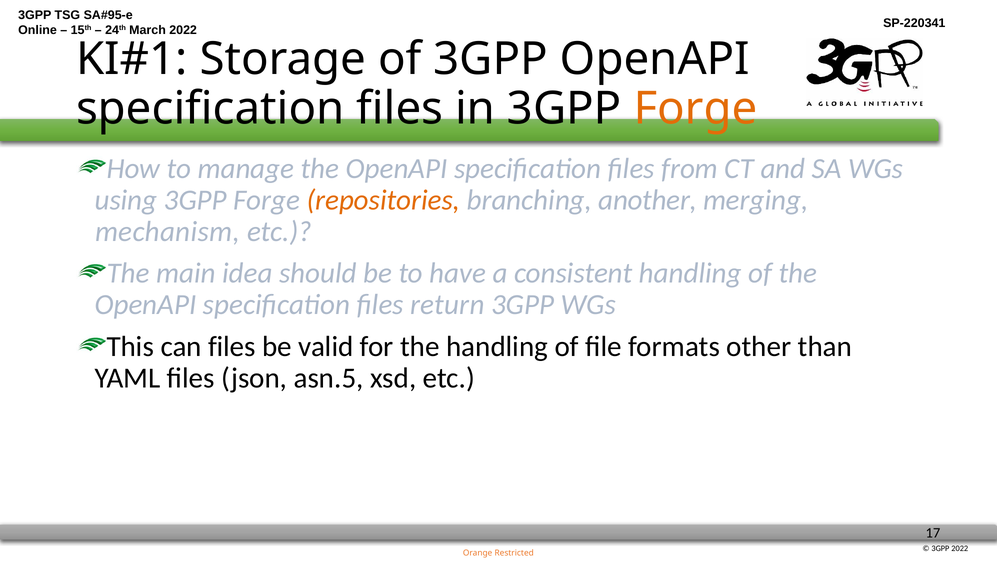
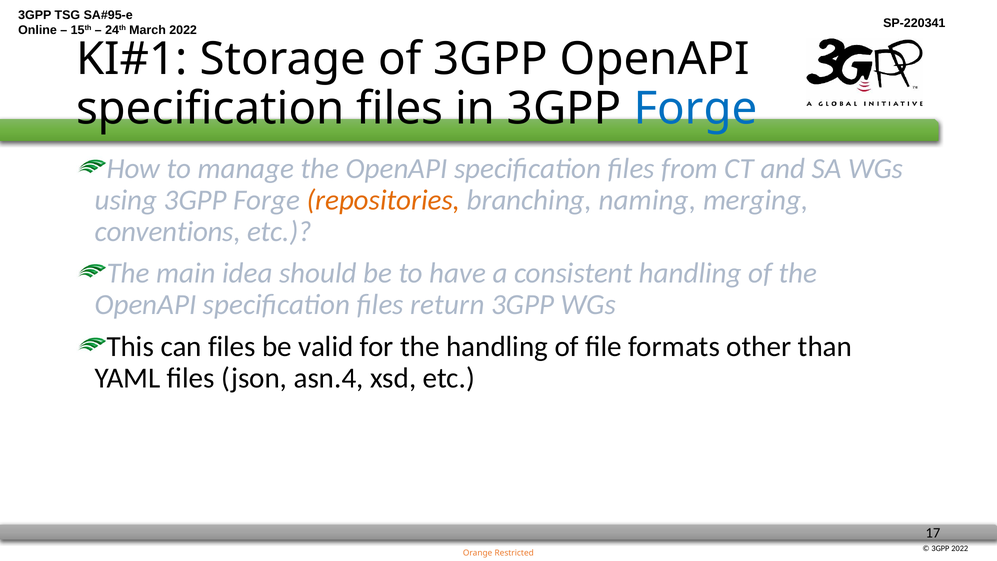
Forge at (695, 108) colour: orange -> blue
another: another -> naming
mechanism: mechanism -> conventions
asn.5: asn.5 -> asn.4
